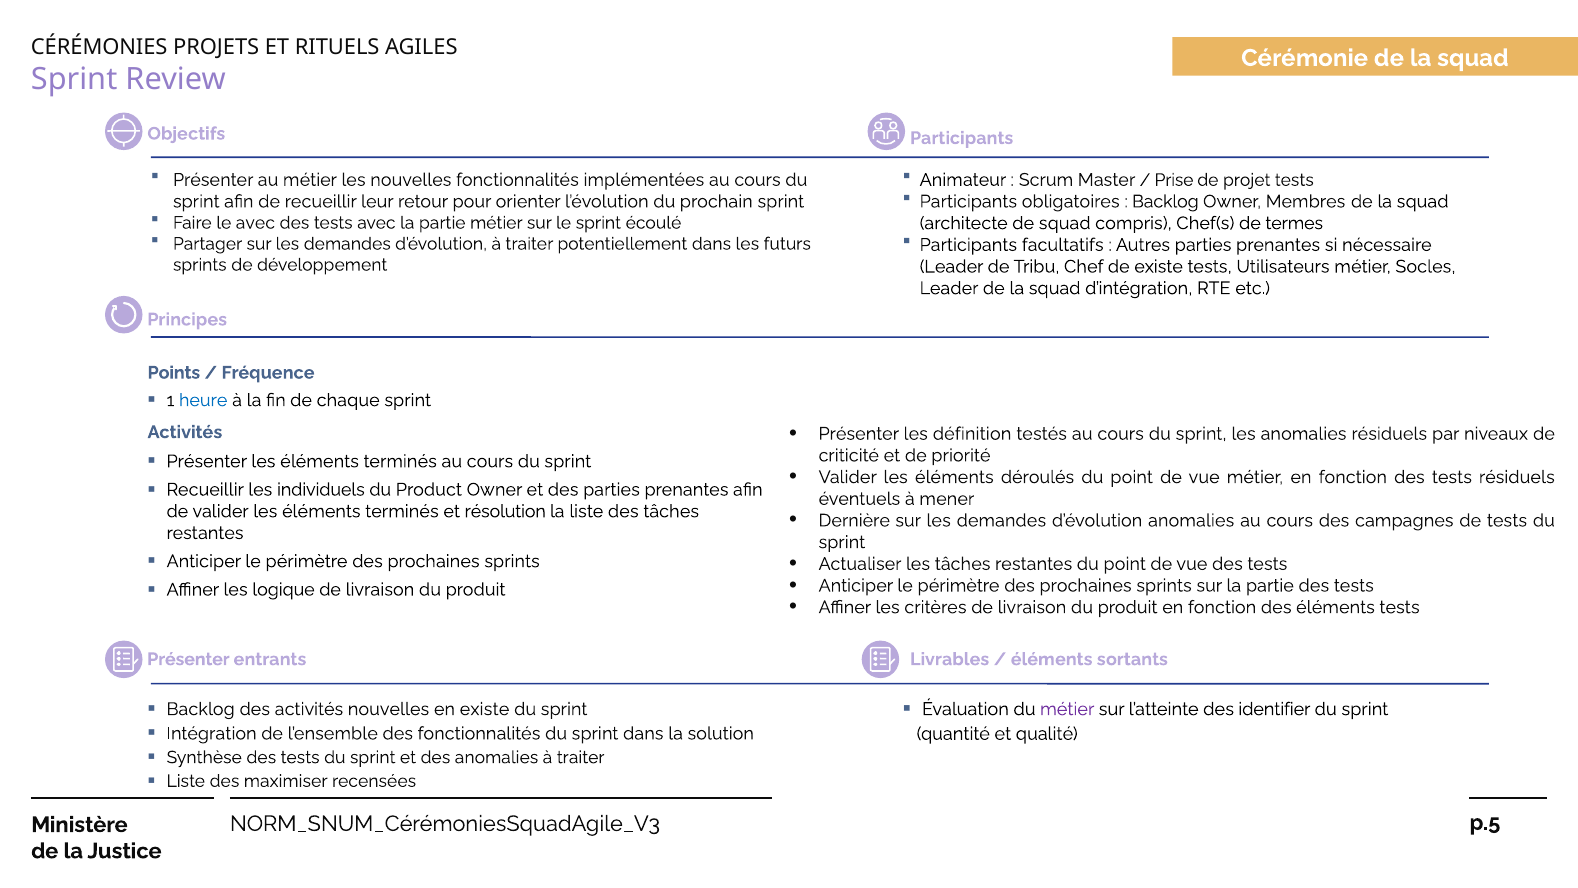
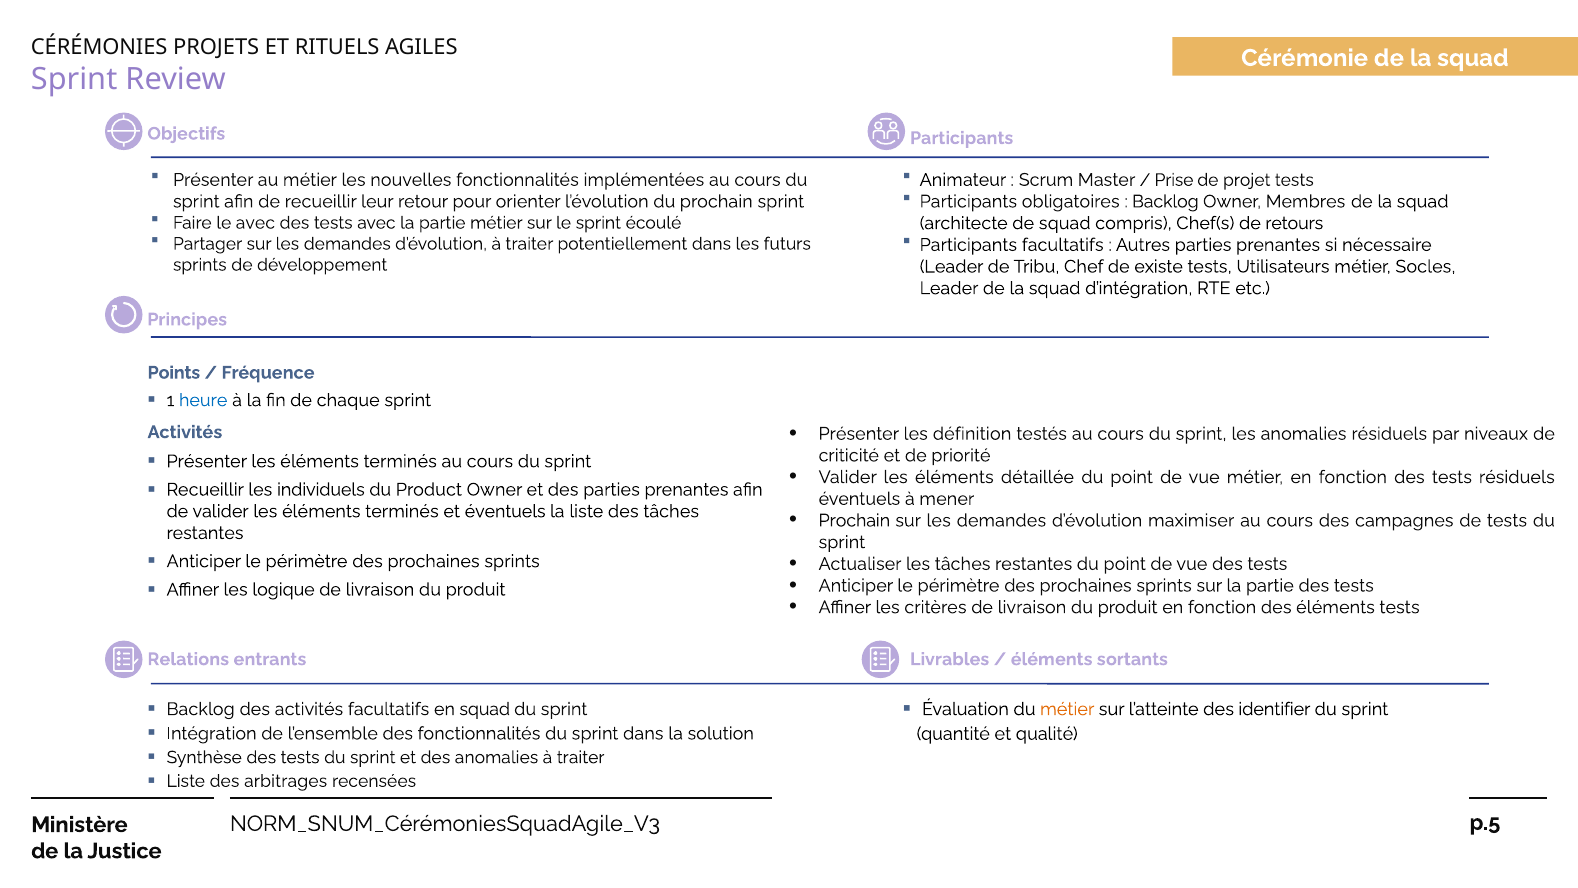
termes: termes -> retours
déroulés: déroulés -> détaillée
et résolution: résolution -> éventuels
Dernière at (854, 520): Dernière -> Prochain
d’évolution anomalies: anomalies -> maximiser
Présenter at (188, 659): Présenter -> Relations
métier at (1067, 709) colour: purple -> orange
activités nouvelles: nouvelles -> facultatifs
en existe: existe -> squad
maximiser: maximiser -> arbitrages
